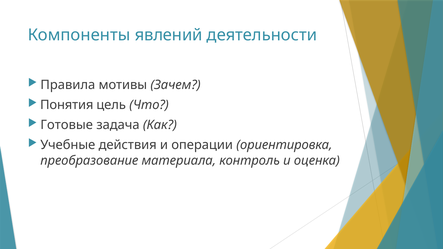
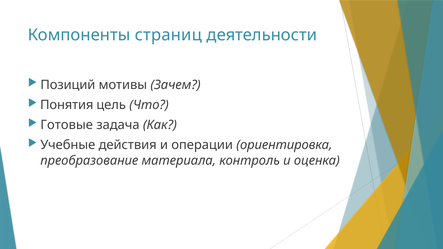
явлений: явлений -> страниц
Правила: Правила -> Позиций
